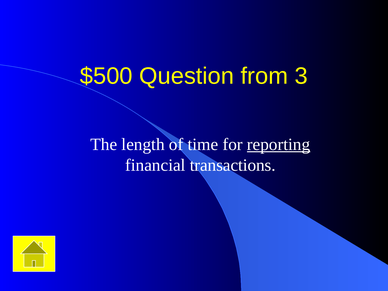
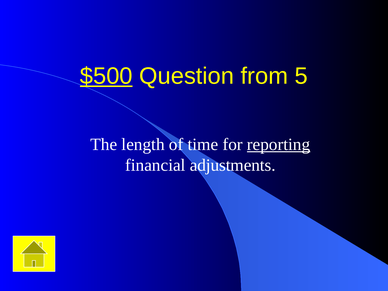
$500 underline: none -> present
3: 3 -> 5
transactions: transactions -> adjustments
